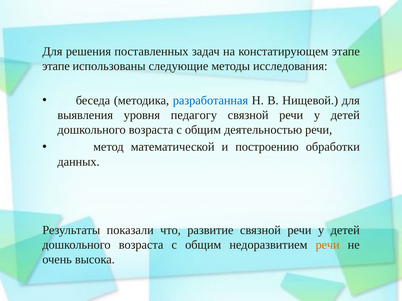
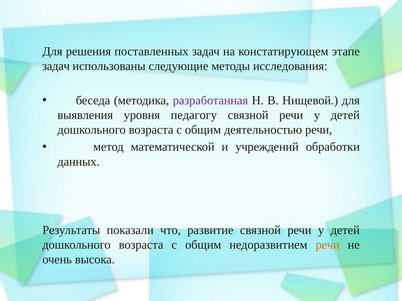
этапе at (56, 66): этапе -> задач
разработанная colour: blue -> purple
построению: построению -> учреждений
